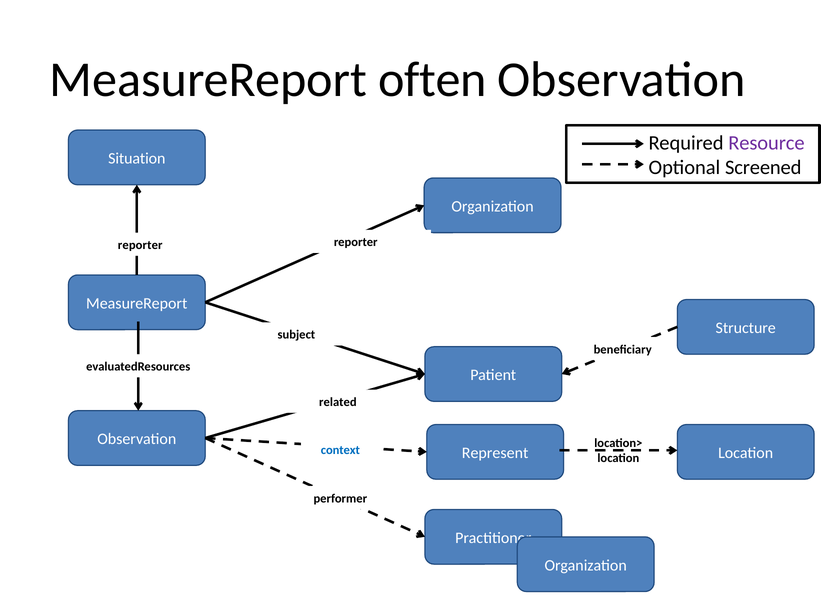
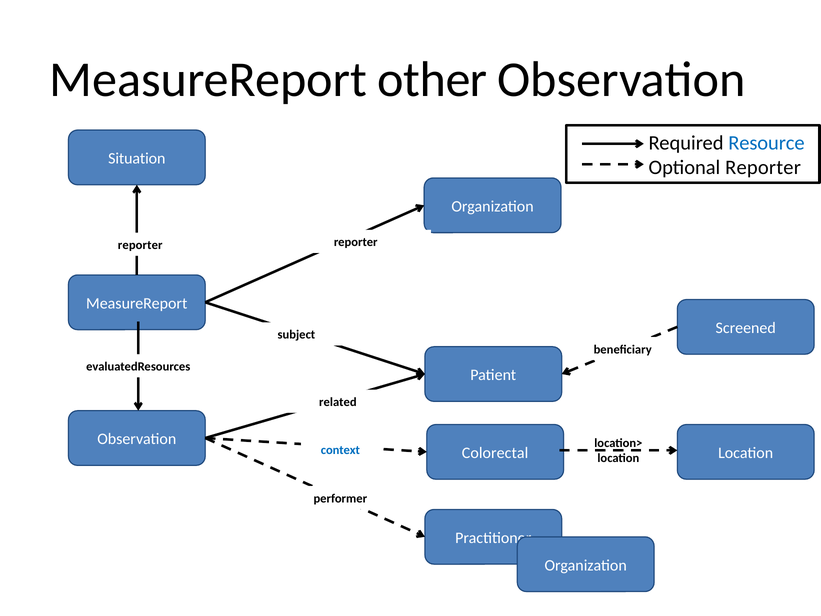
often: often -> other
Resource colour: purple -> blue
Optional Screened: Screened -> Reporter
Structure: Structure -> Screened
Represent: Represent -> Colorectal
